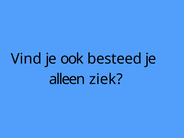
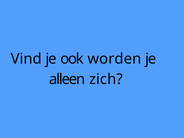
besteed: besteed -> worden
ziek: ziek -> zich
